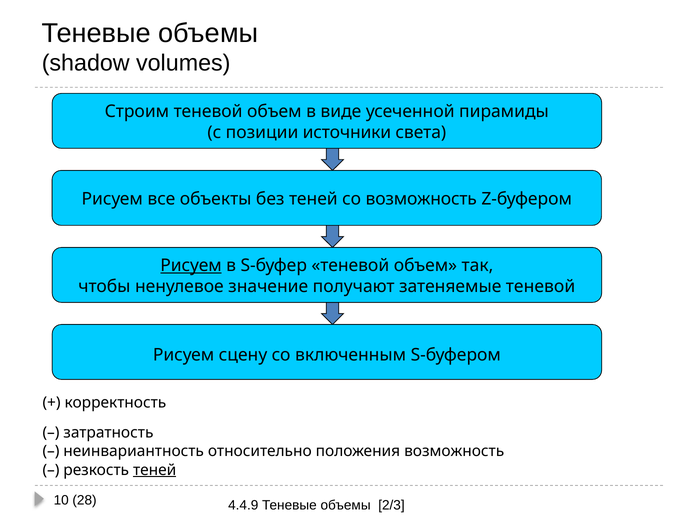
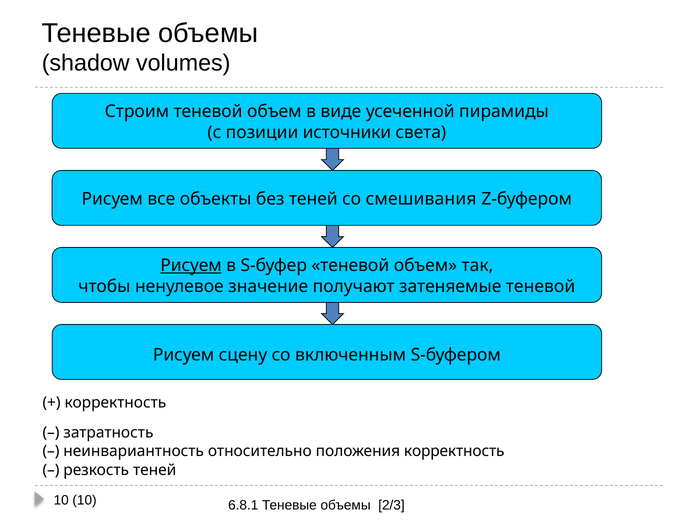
со возможность: возможность -> смешивания
положения возможность: возможность -> корректность
теней at (155, 469) underline: present -> none
10 28: 28 -> 10
4.4.9: 4.4.9 -> 6.8.1
